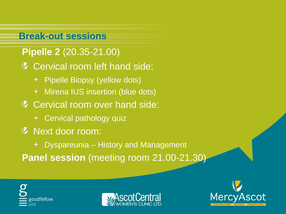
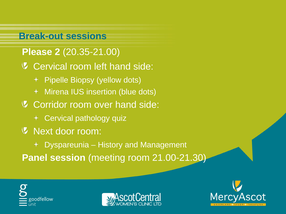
Pipelle at (37, 52): Pipelle -> Please
Cervical at (50, 105): Cervical -> Corridor
